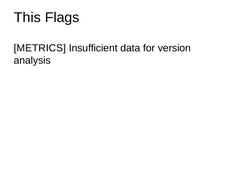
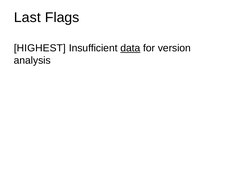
This: This -> Last
METRICS: METRICS -> HIGHEST
data underline: none -> present
